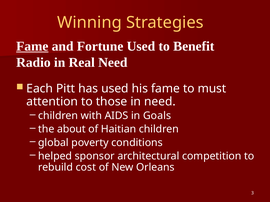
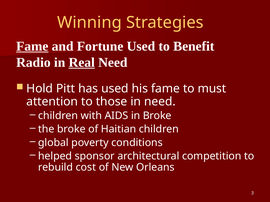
Real underline: none -> present
Each: Each -> Hold
in Goals: Goals -> Broke
the about: about -> broke
